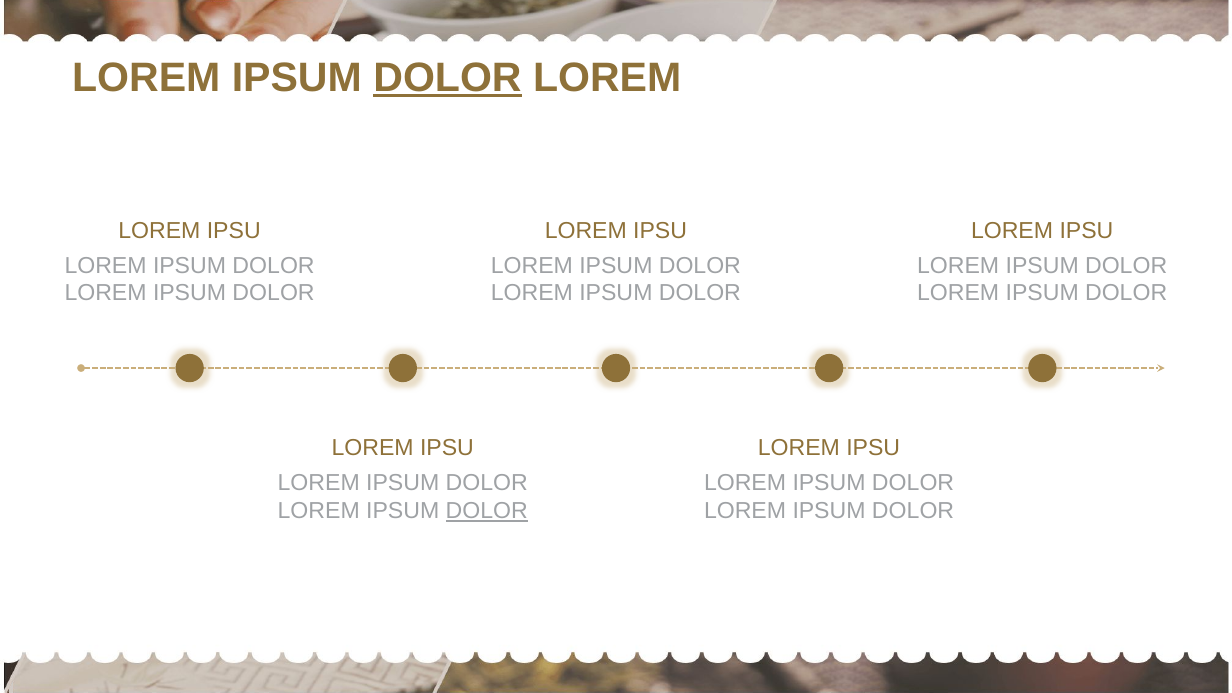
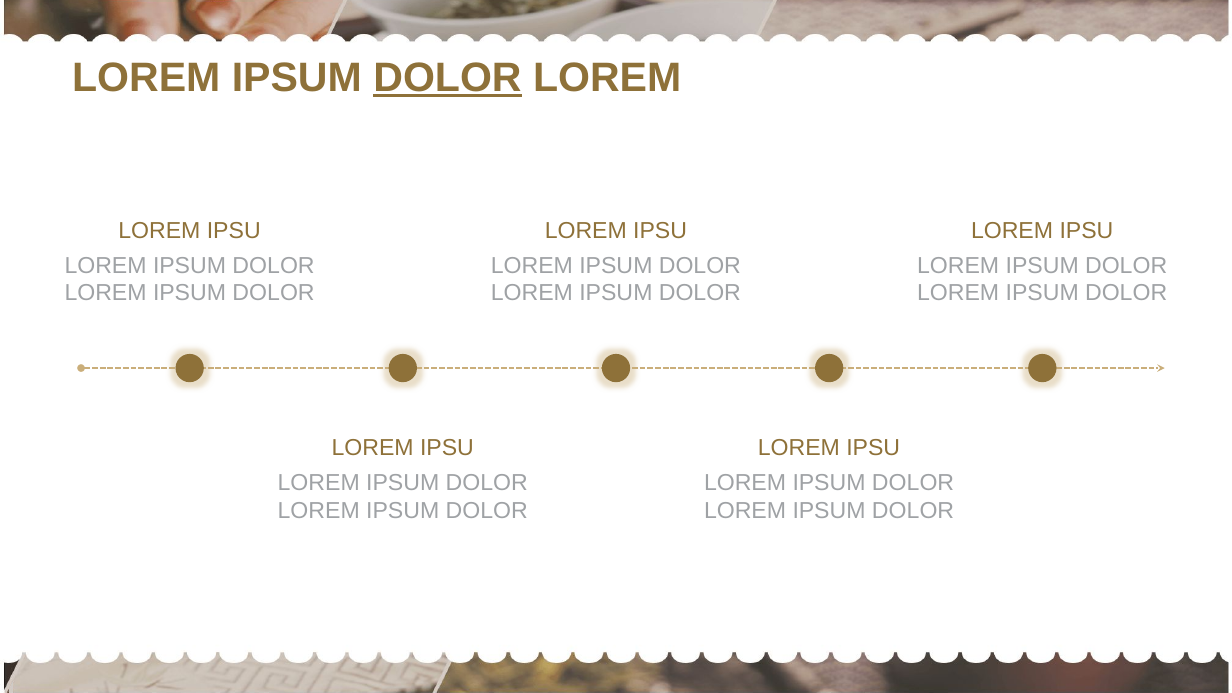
DOLOR at (487, 511) underline: present -> none
